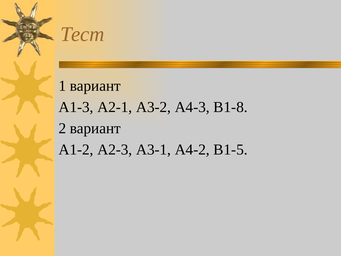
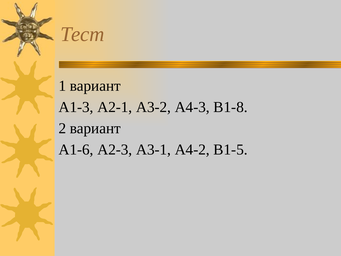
А1-2: А1-2 -> А1-6
